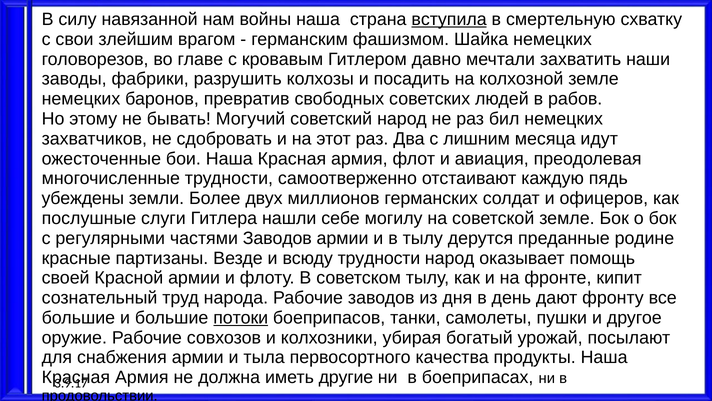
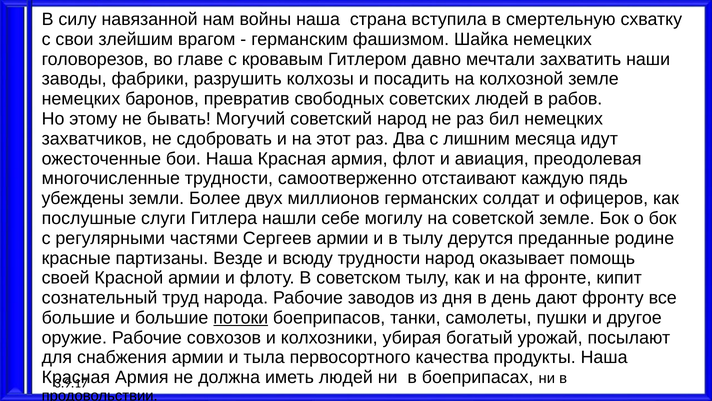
вступила underline: present -> none
частями Заводов: Заводов -> Сергеев
иметь другие: другие -> людей
